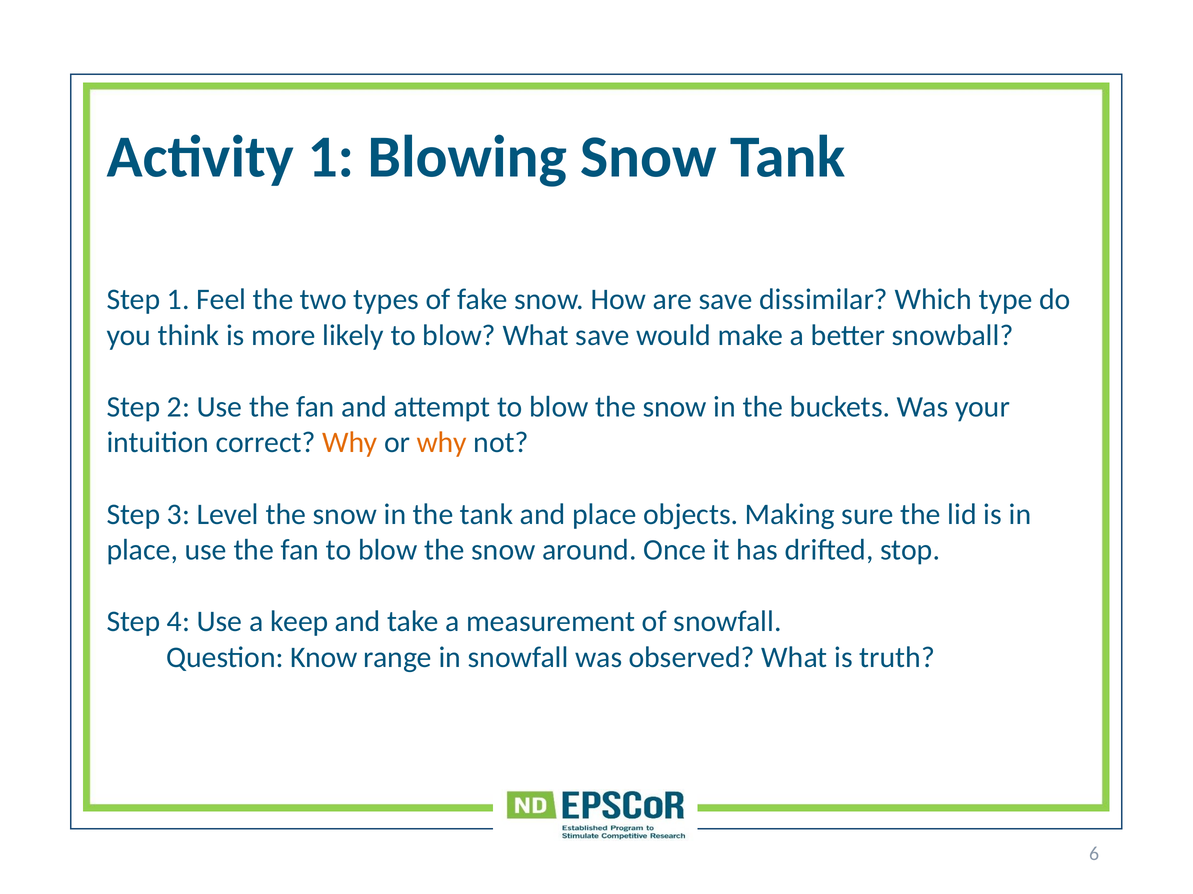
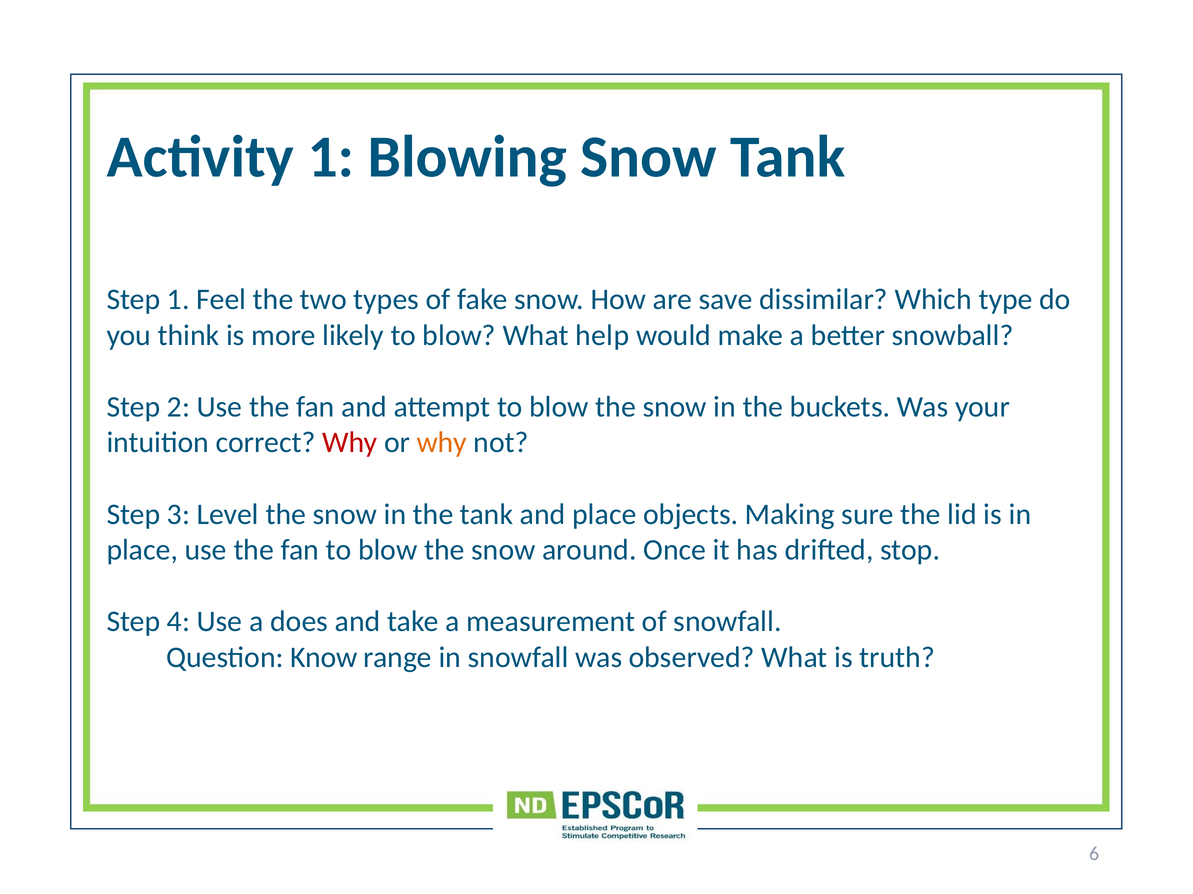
What save: save -> help
Why at (350, 443) colour: orange -> red
keep: keep -> does
